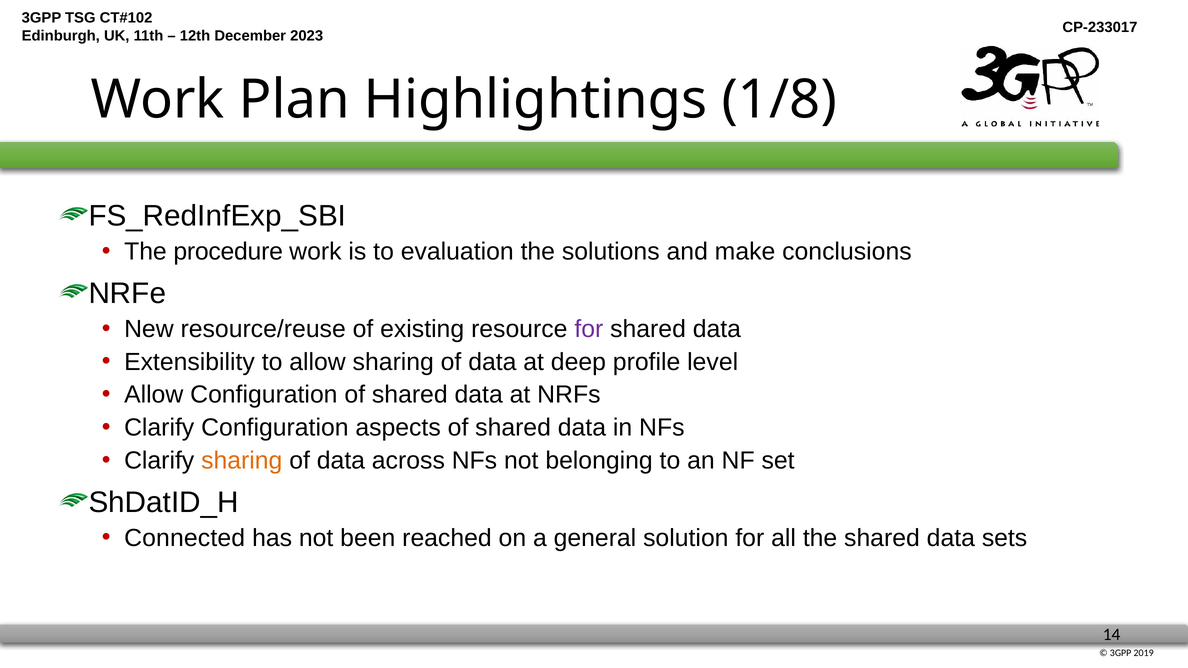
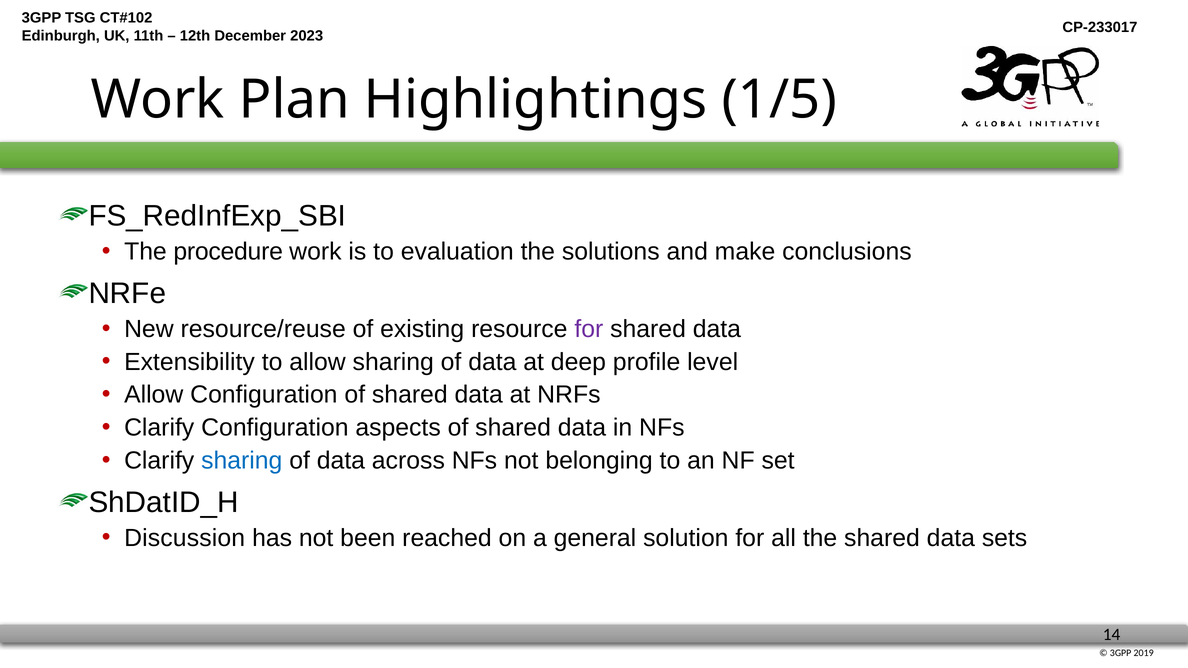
1/8: 1/8 -> 1/5
sharing at (242, 461) colour: orange -> blue
Connected: Connected -> Discussion
